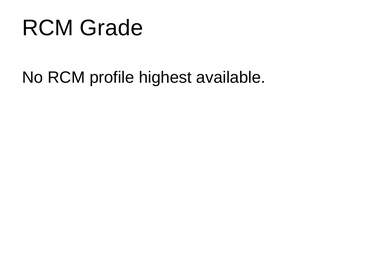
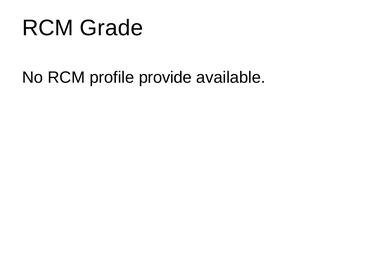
highest: highest -> provide
